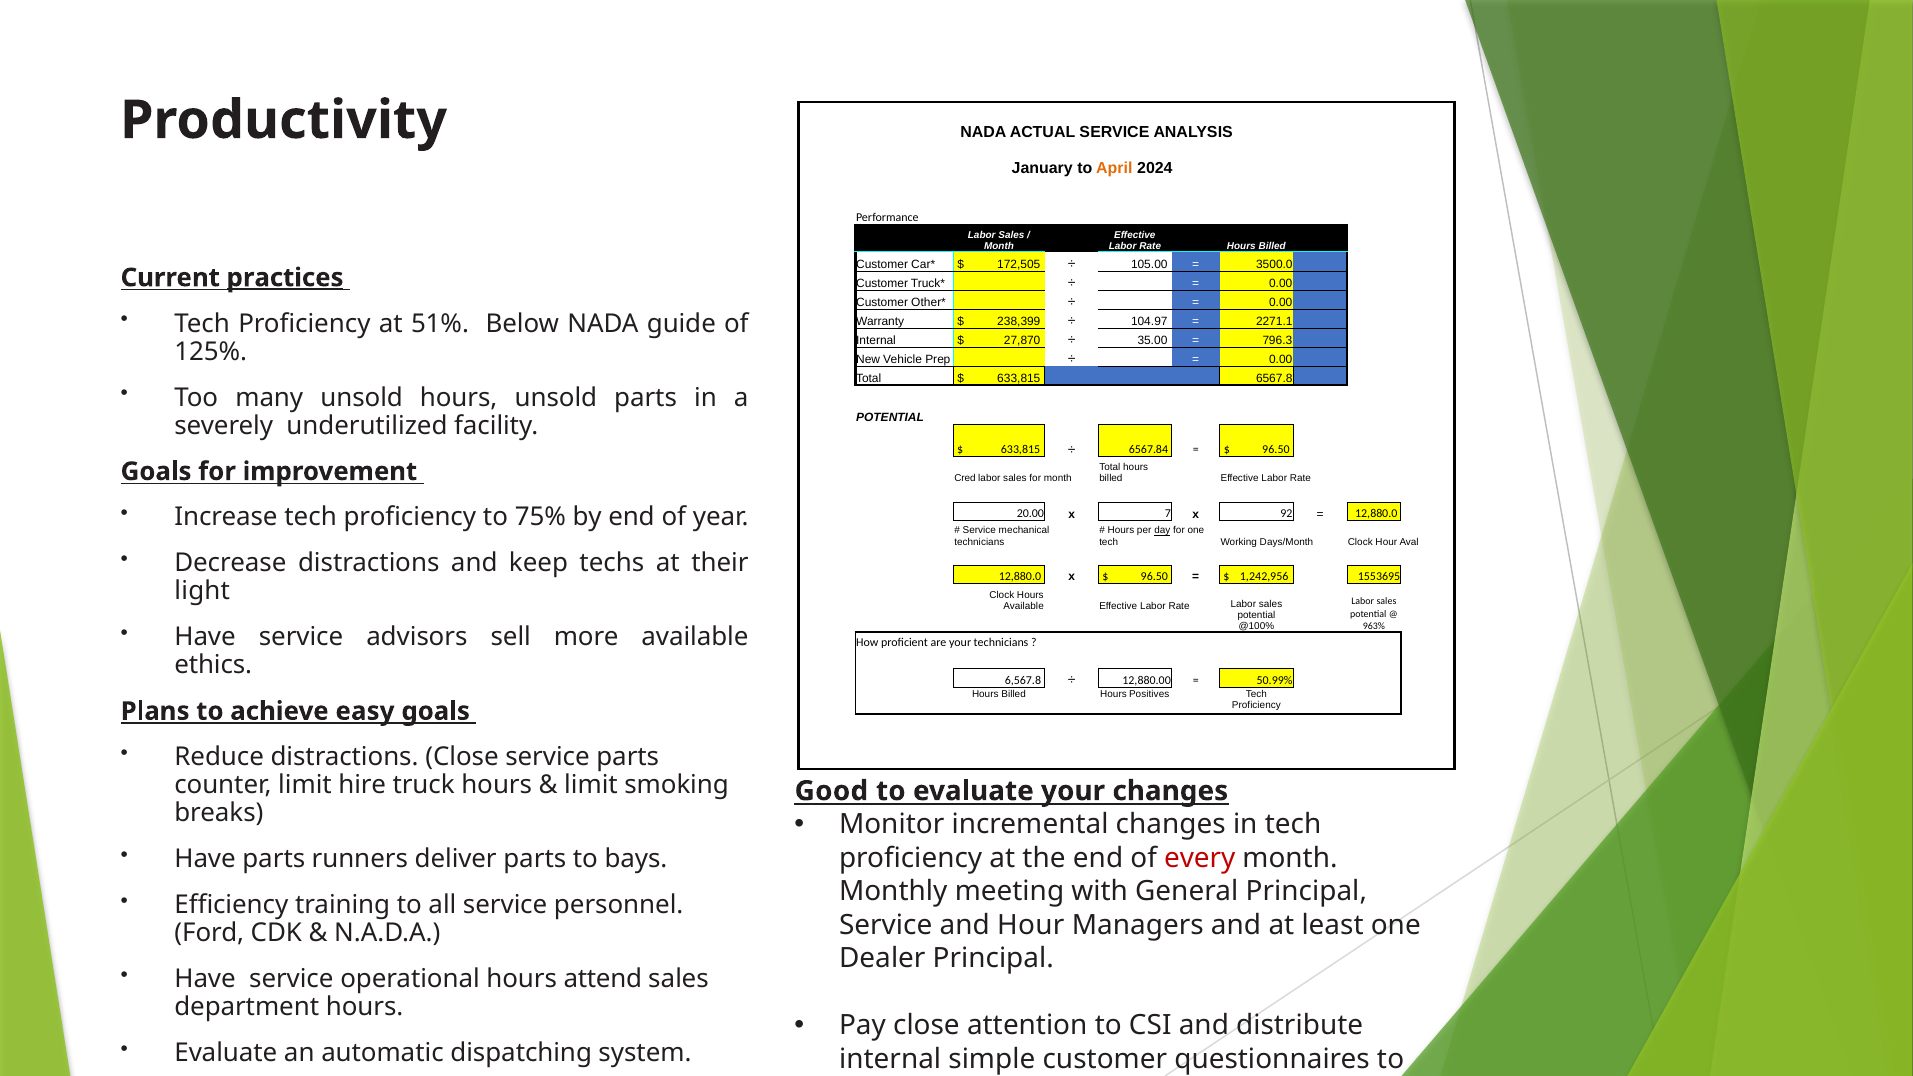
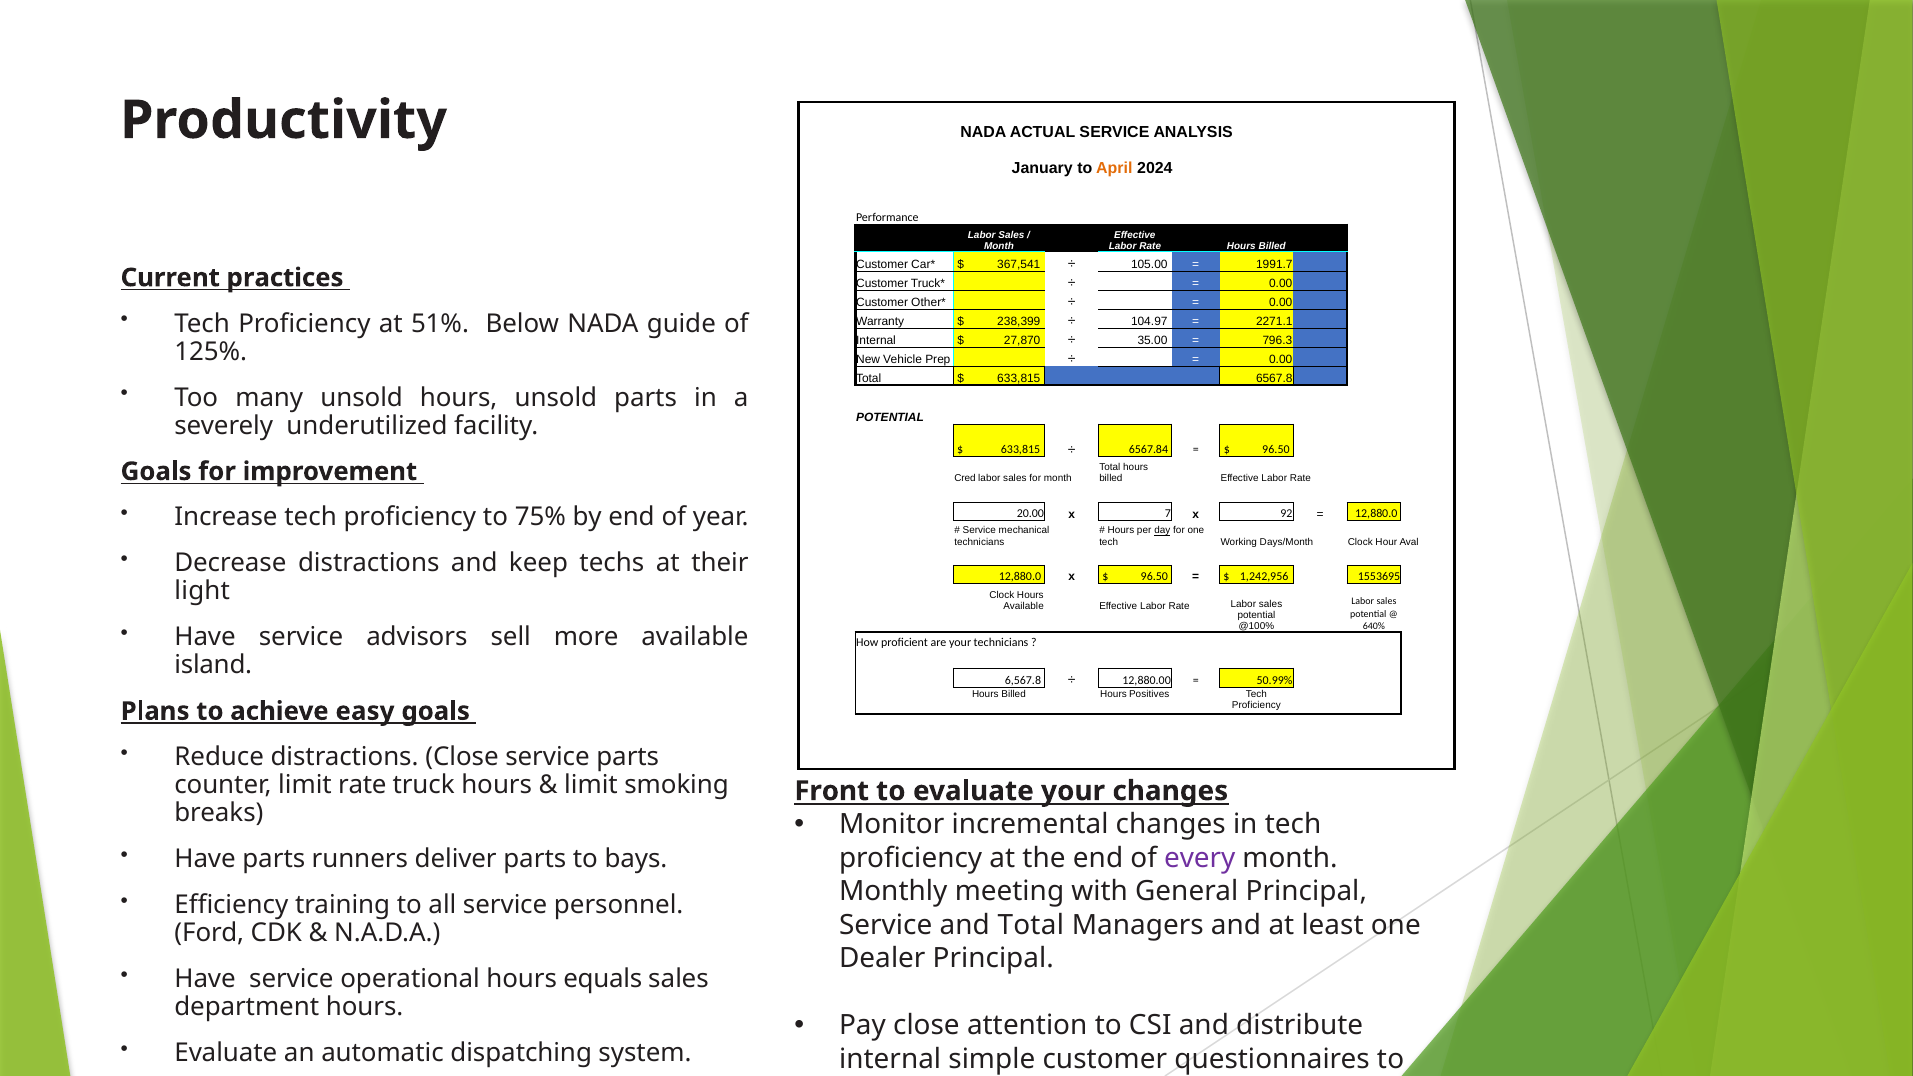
172,505: 172,505 -> 367,541
3500.0: 3500.0 -> 1991.7
practices underline: present -> none
963%: 963% -> 640%
ethics: ethics -> island
limit hire: hire -> rate
Good: Good -> Front
every colour: red -> purple
and Hour: Hour -> Total
attend: attend -> equals
